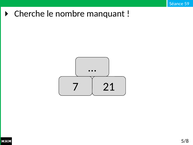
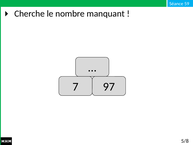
21: 21 -> 97
